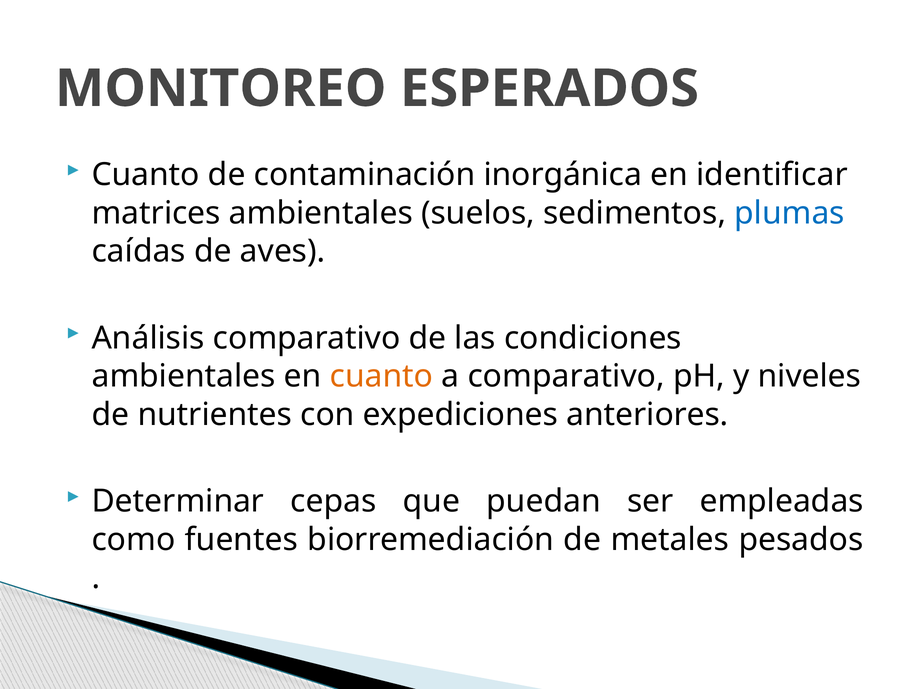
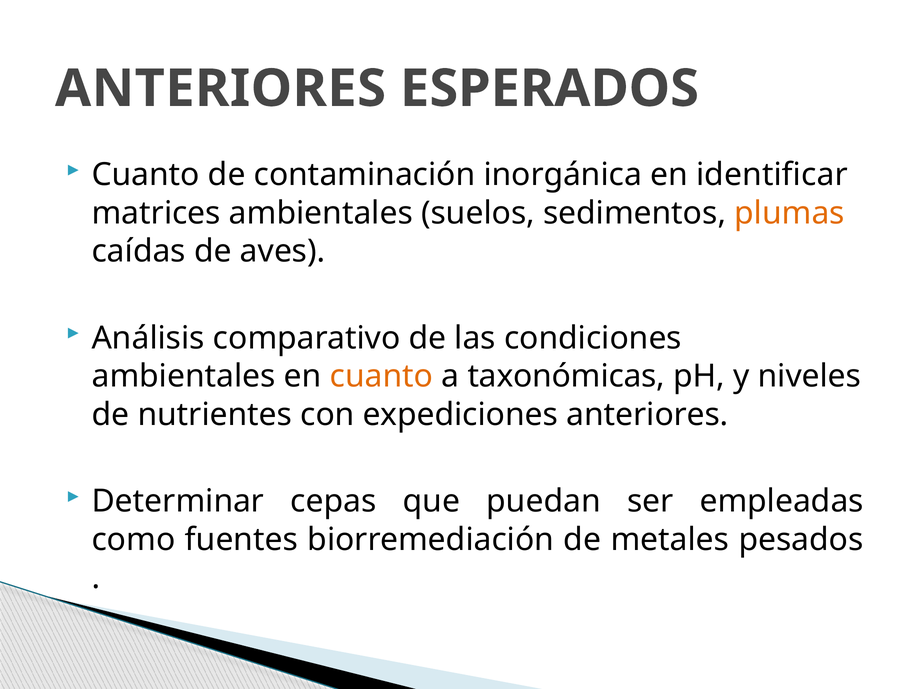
MONITOREO at (221, 89): MONITOREO -> ANTERIORES
plumas colour: blue -> orange
a comparativo: comparativo -> taxonómicas
